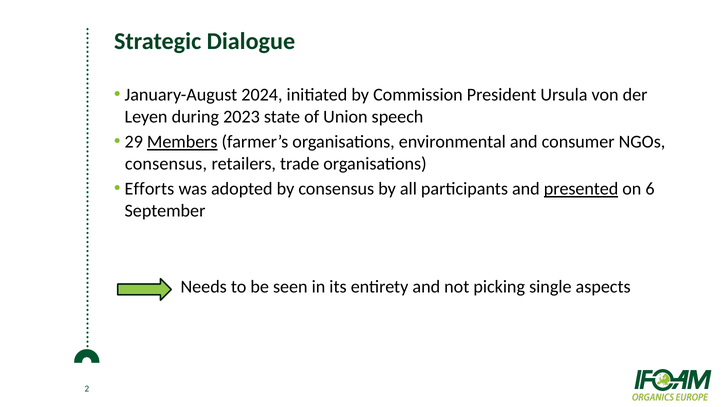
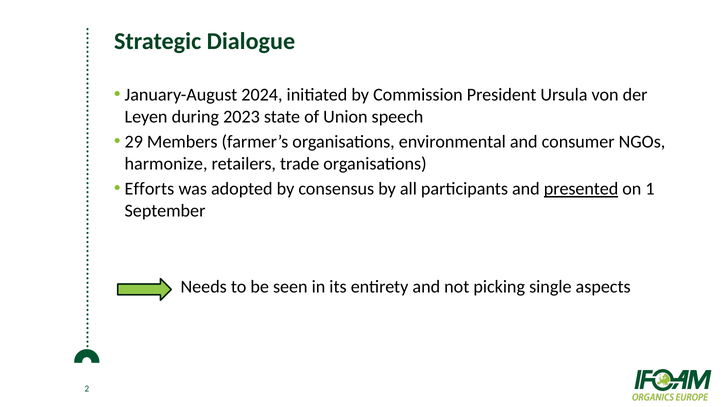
Members underline: present -> none
consensus at (166, 164): consensus -> harmonize
6: 6 -> 1
